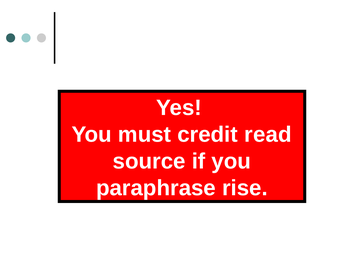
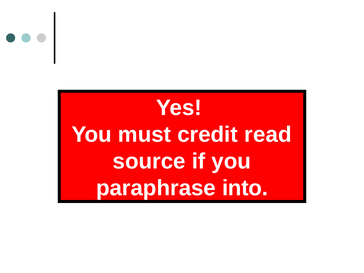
rise: rise -> into
